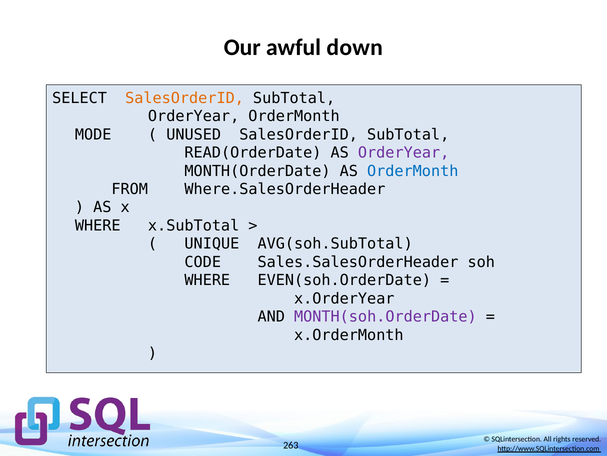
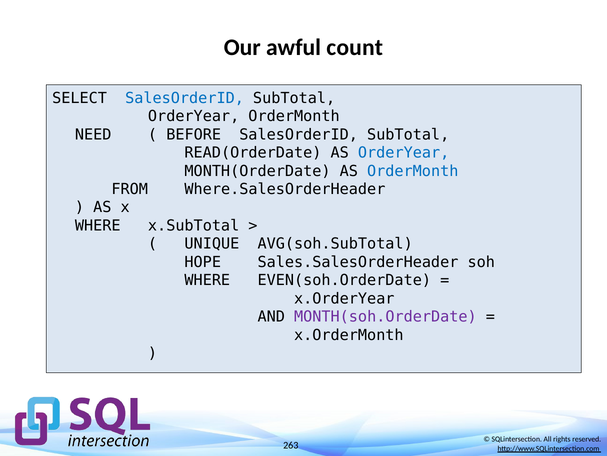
down: down -> count
SalesOrderID at (185, 98) colour: orange -> blue
MODE: MODE -> NEED
UNUSED: UNUSED -> BEFORE
OrderYear at (404, 153) colour: purple -> blue
CODE: CODE -> HOPE
